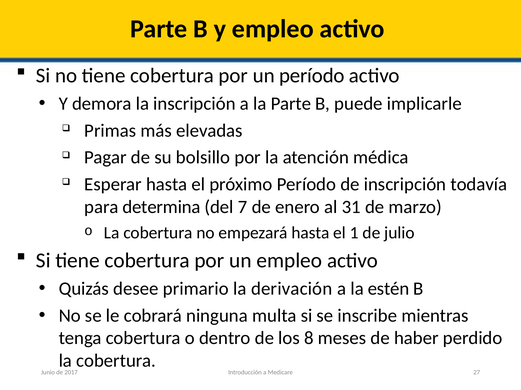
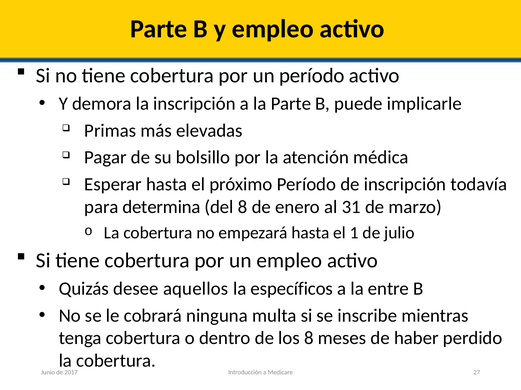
del 7: 7 -> 8
primario: primario -> aquellos
derivación: derivación -> específicos
estén: estén -> entre
